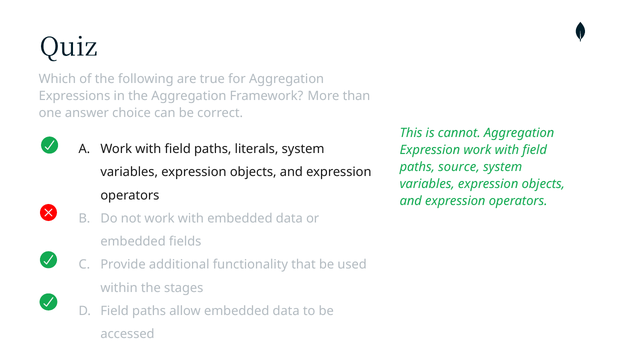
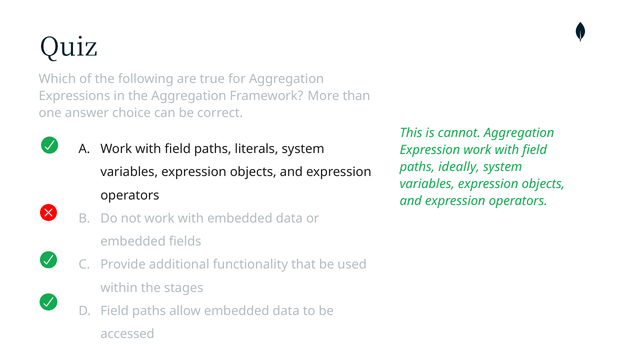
source: source -> ideally
